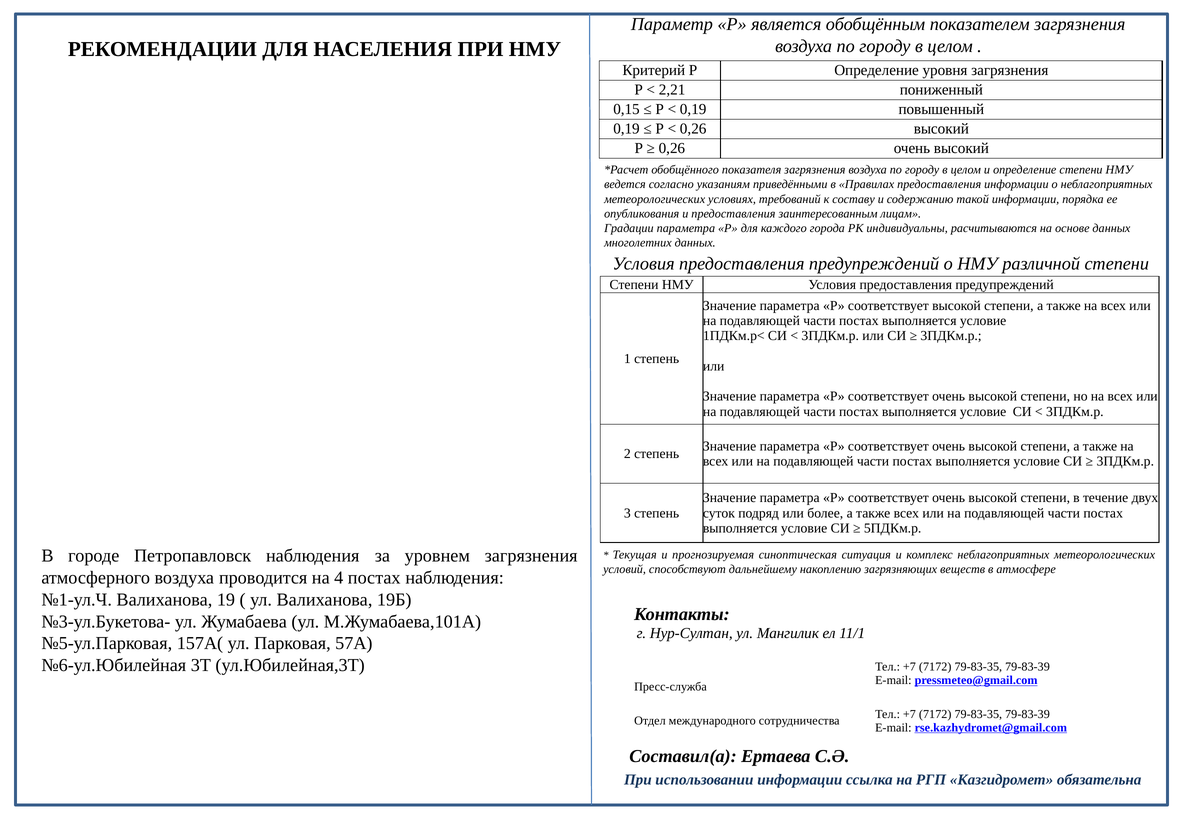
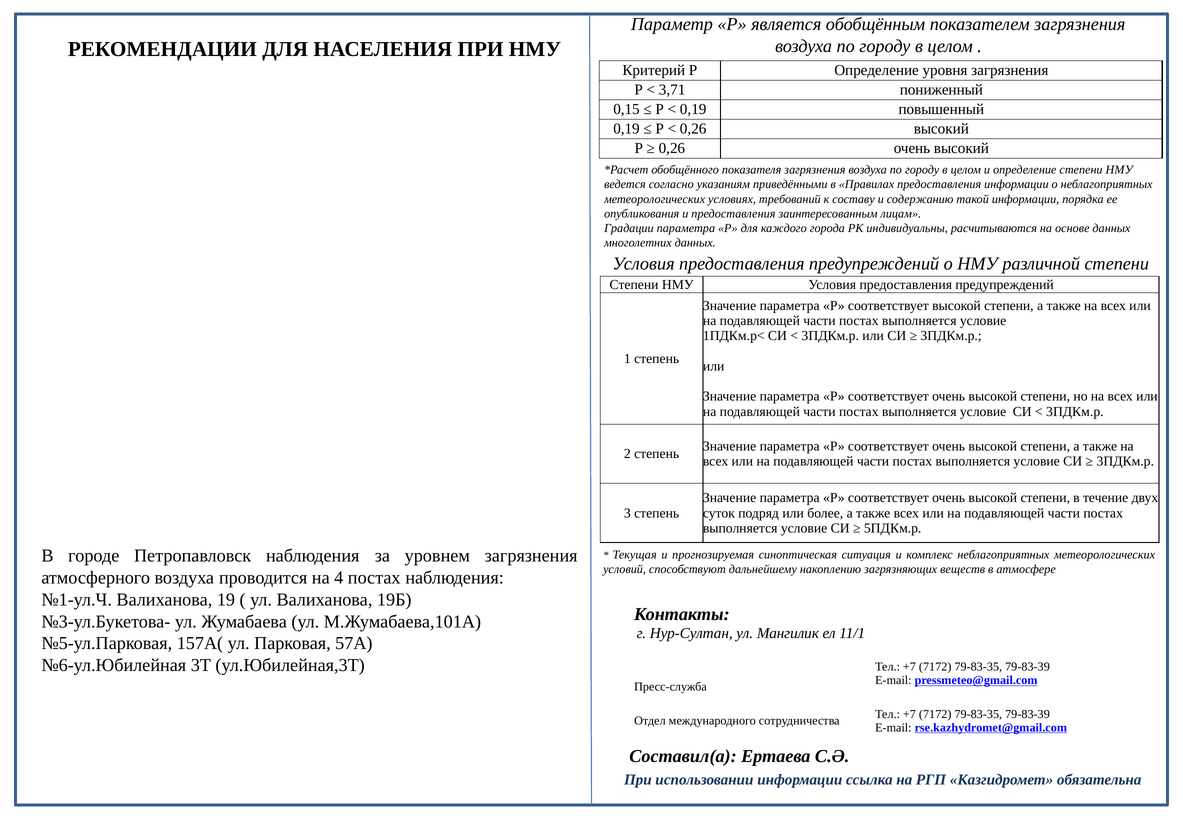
2,21: 2,21 -> 3,71
